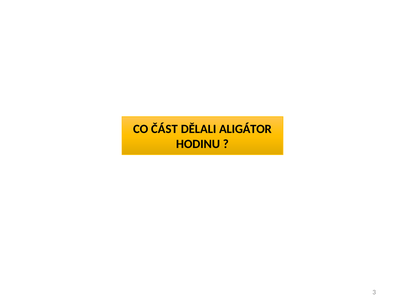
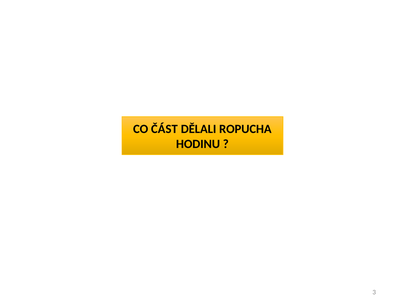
ALIGÁTOR: ALIGÁTOR -> ROPUCHA
